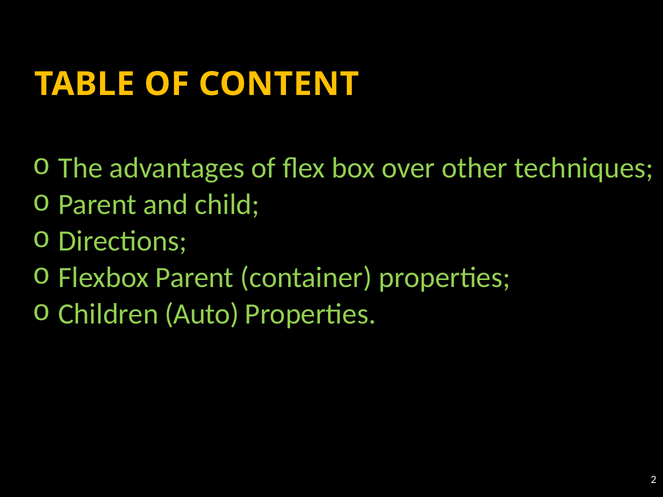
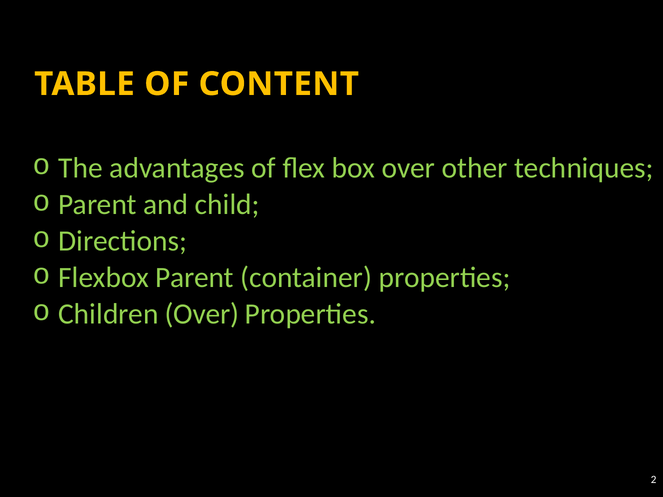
Children Auto: Auto -> Over
